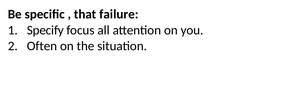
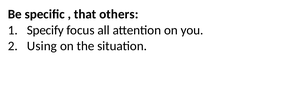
failure: failure -> others
Often: Often -> Using
